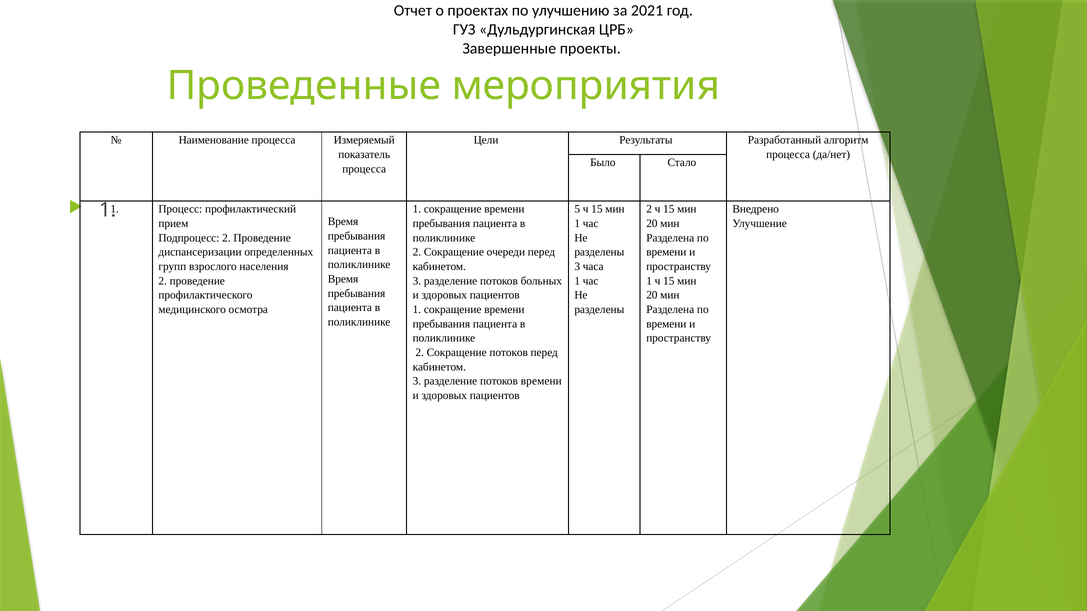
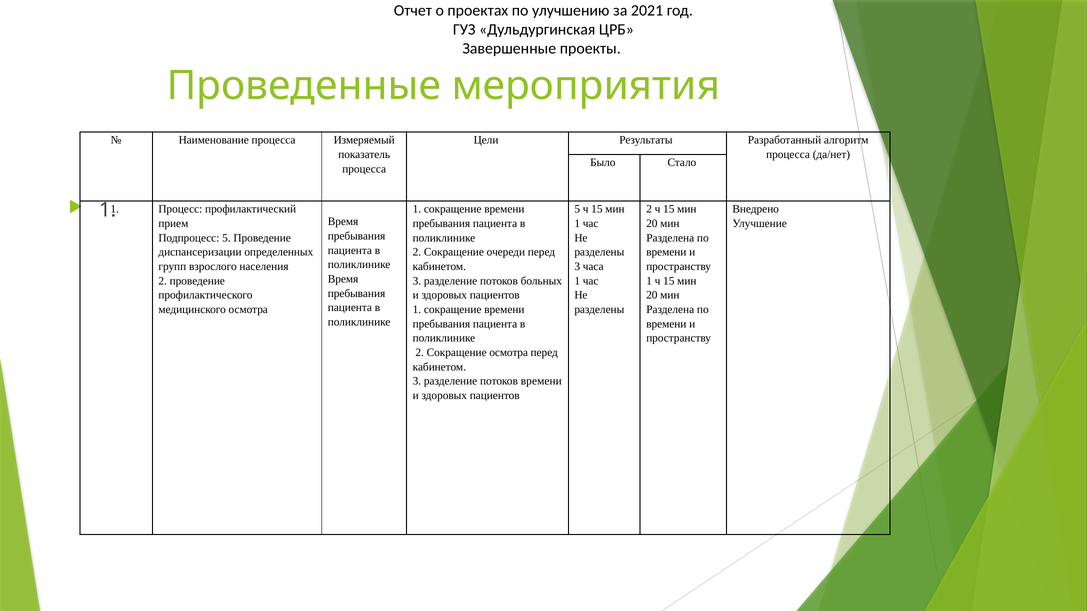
Подпроцесс 2: 2 -> 5
Сокращение потоков: потоков -> осмотра
